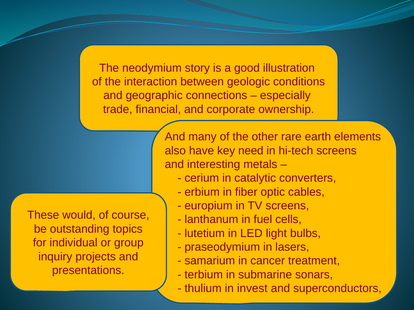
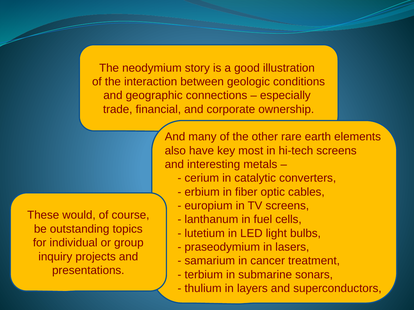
need: need -> most
invest: invest -> layers
